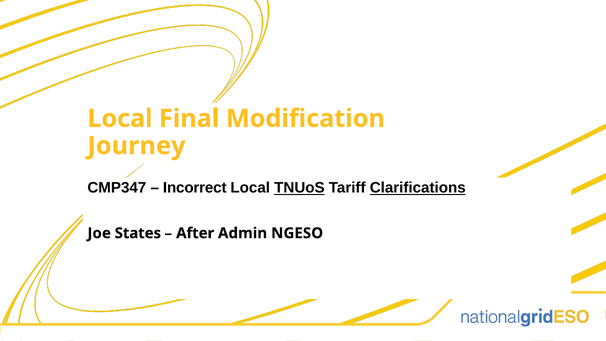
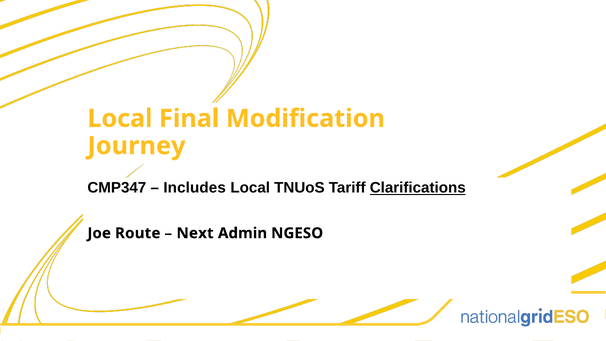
Incorrect: Incorrect -> Includes
TNUoS underline: present -> none
States: States -> Route
After: After -> Next
